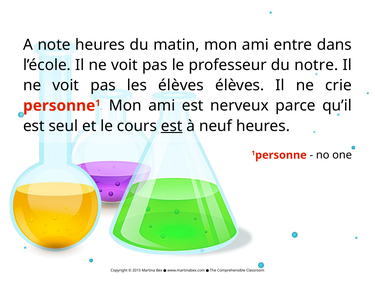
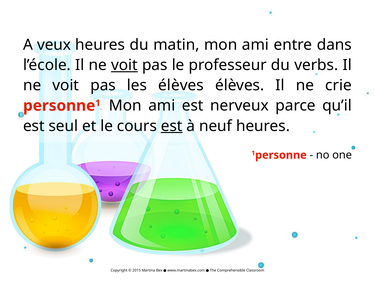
note: note -> veux
voit at (124, 65) underline: none -> present
notre: notre -> verbs
